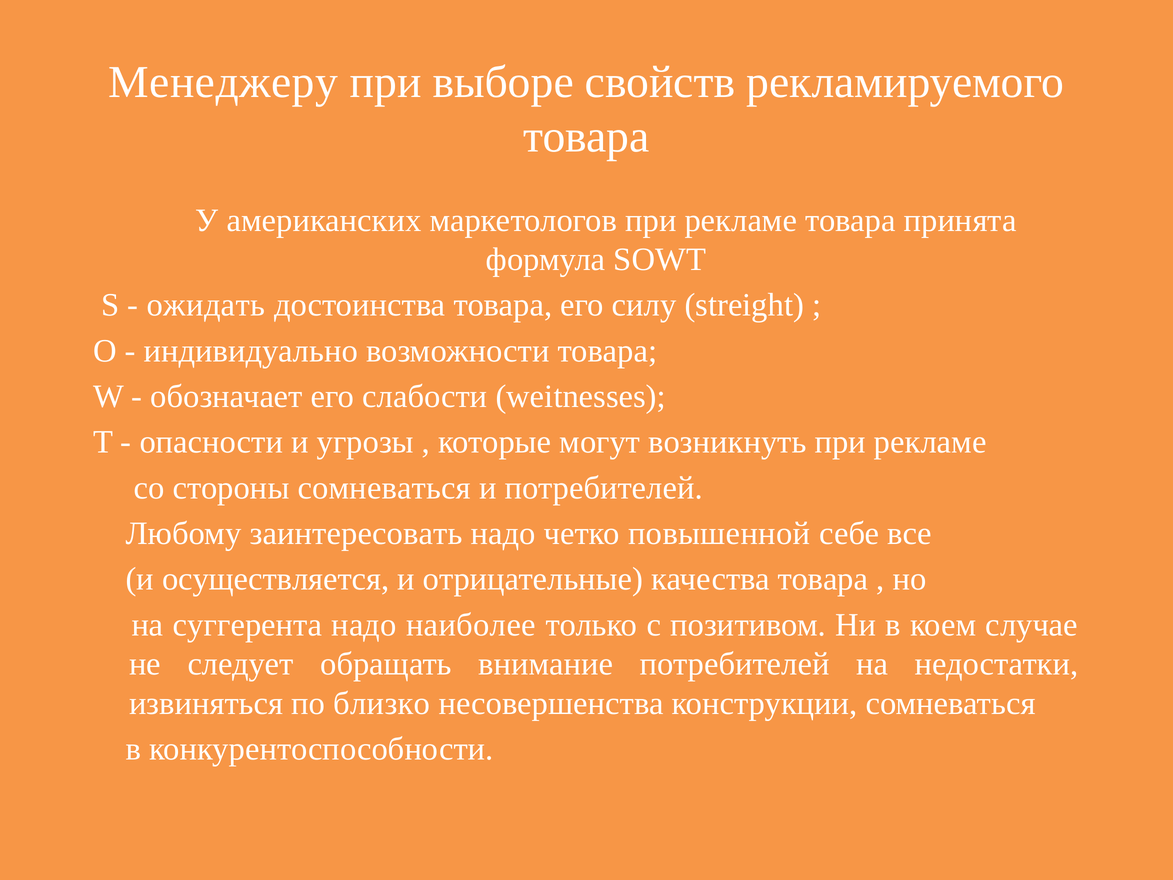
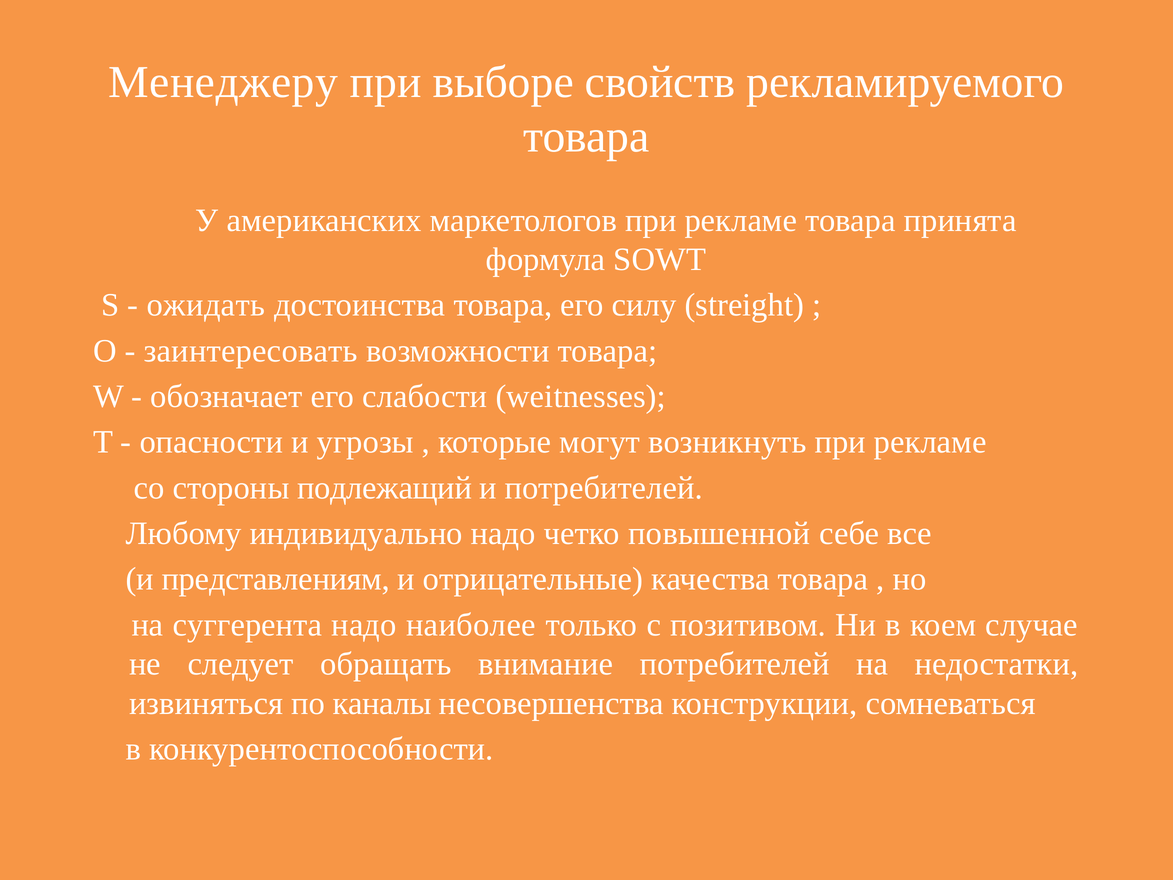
индивидуально: индивидуально -> заинтересовать
стороны сомневаться: сомневаться -> подлежащий
заинтересовать: заинтересовать -> индивидуально
осуществляется: осуществляется -> представлениям
близко: близко -> каналы
